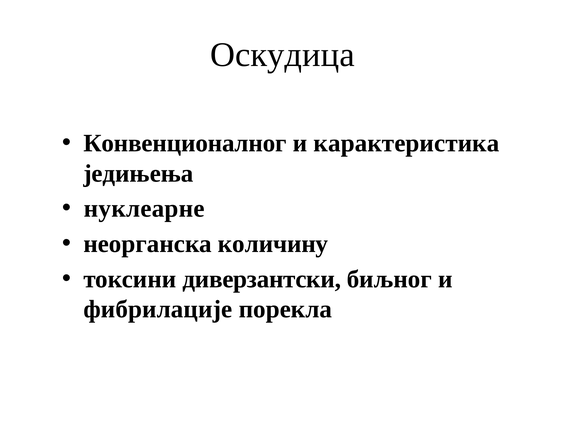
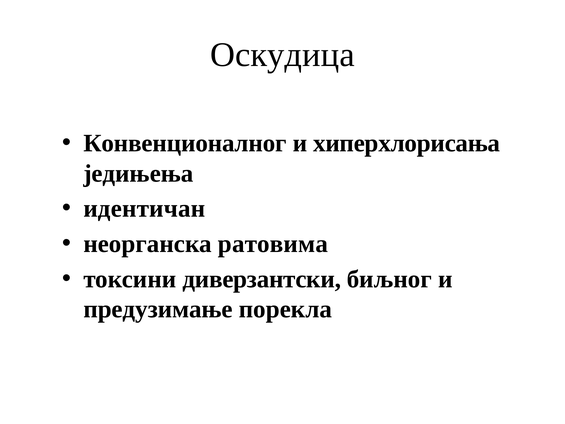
карактеристика: карактеристика -> хиперхлорисања
нуклеарне: нуклеарне -> идентичан
количину: количину -> ратовима
фибрилације: фибрилације -> предузимање
